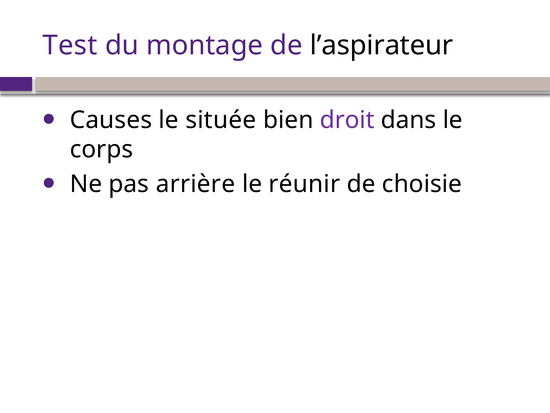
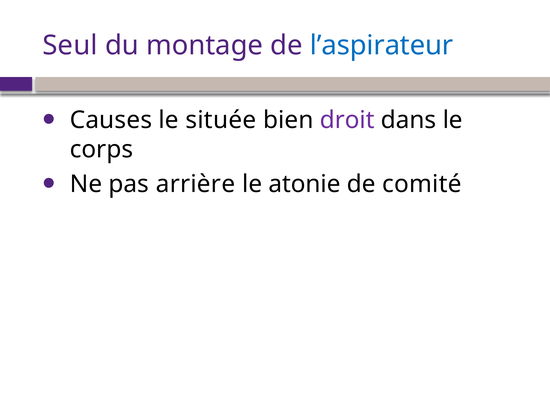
Test: Test -> Seul
l’aspirateur colour: black -> blue
réunir: réunir -> atonie
choisie: choisie -> comité
